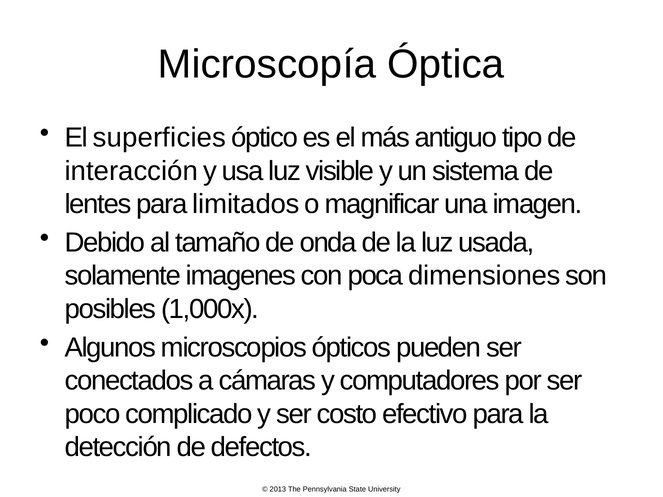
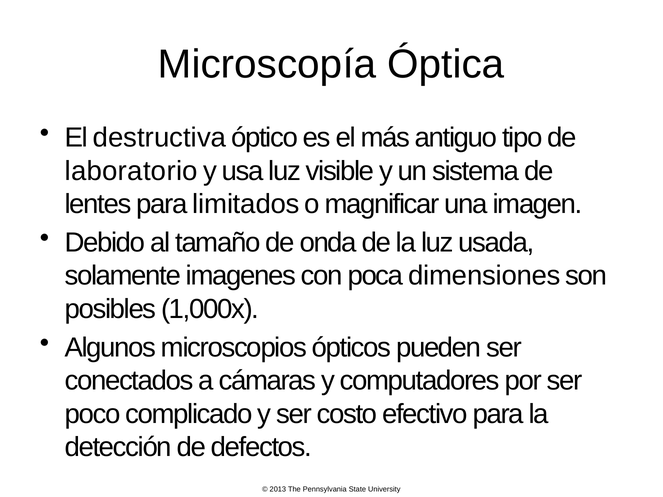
superficies: superficies -> destructiva
interacción: interacción -> laboratorio
